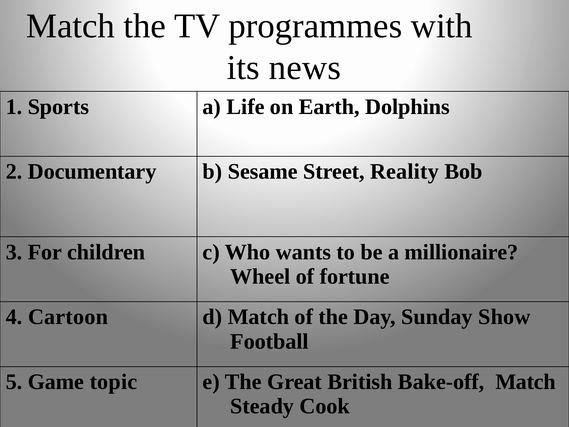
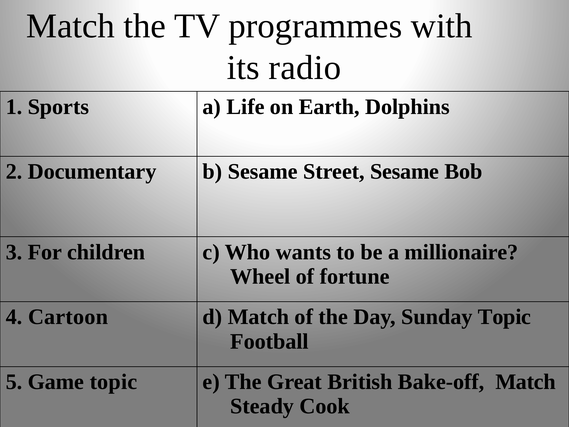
news: news -> radio
Street Reality: Reality -> Sesame
Sunday Show: Show -> Topic
